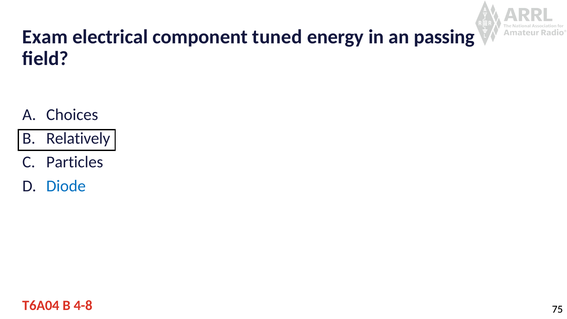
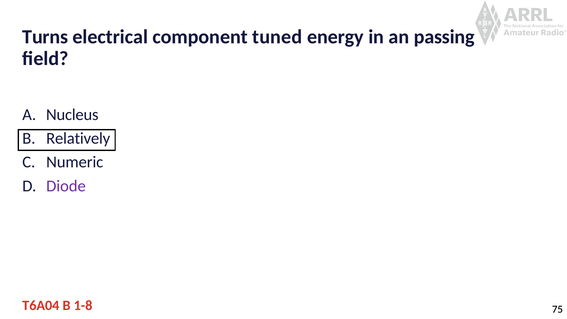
Exam: Exam -> Turns
Choices: Choices -> Nucleus
Particles: Particles -> Numeric
Diode colour: blue -> purple
4-8: 4-8 -> 1-8
